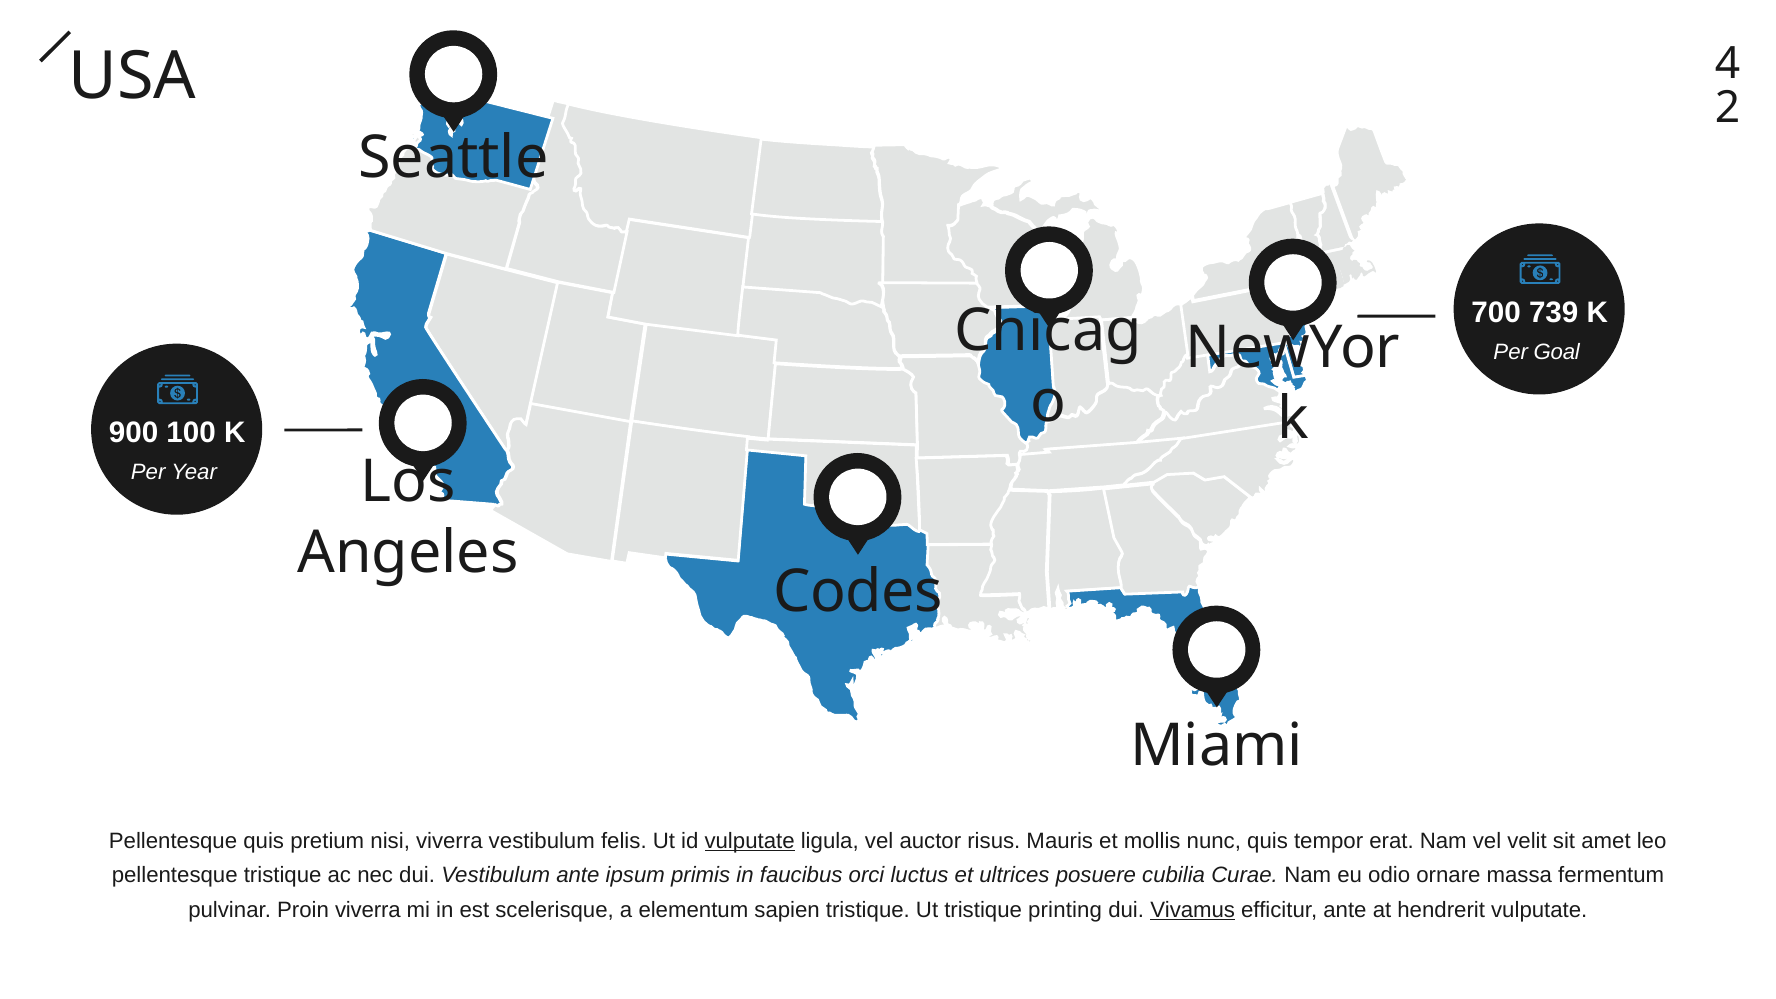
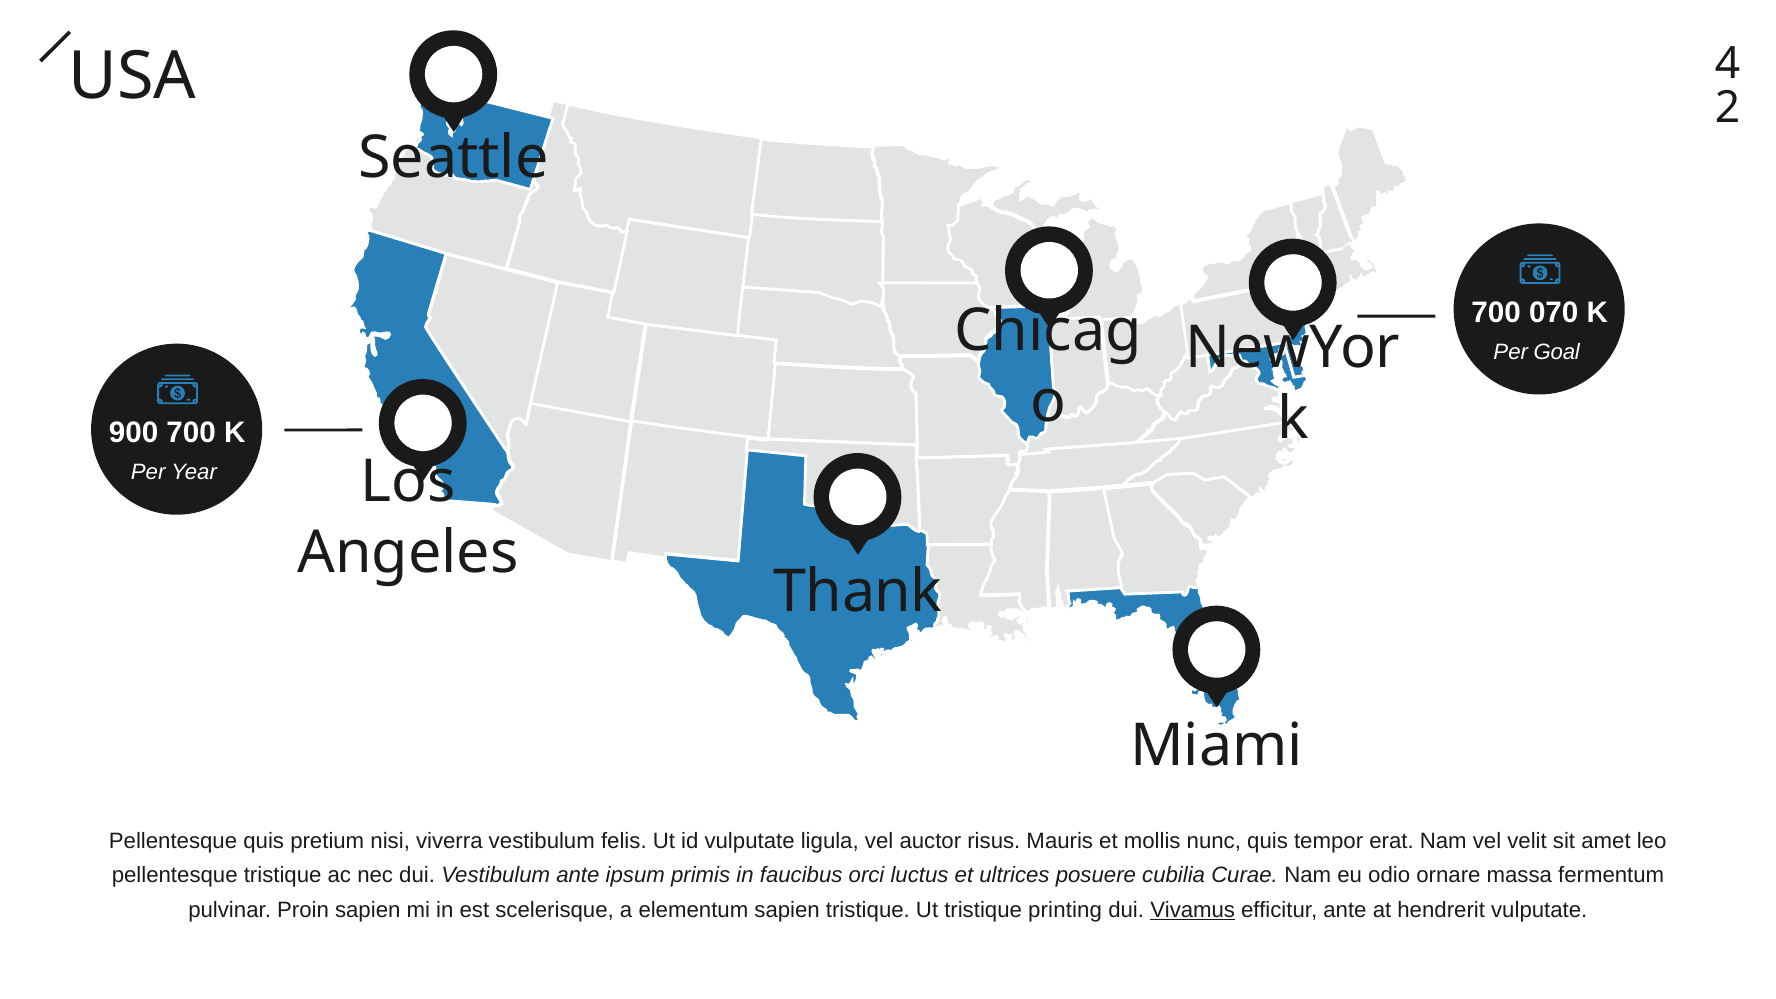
739: 739 -> 070
900 100: 100 -> 700
Codes: Codes -> Thank
vulputate at (750, 841) underline: present -> none
Proin viverra: viverra -> sapien
